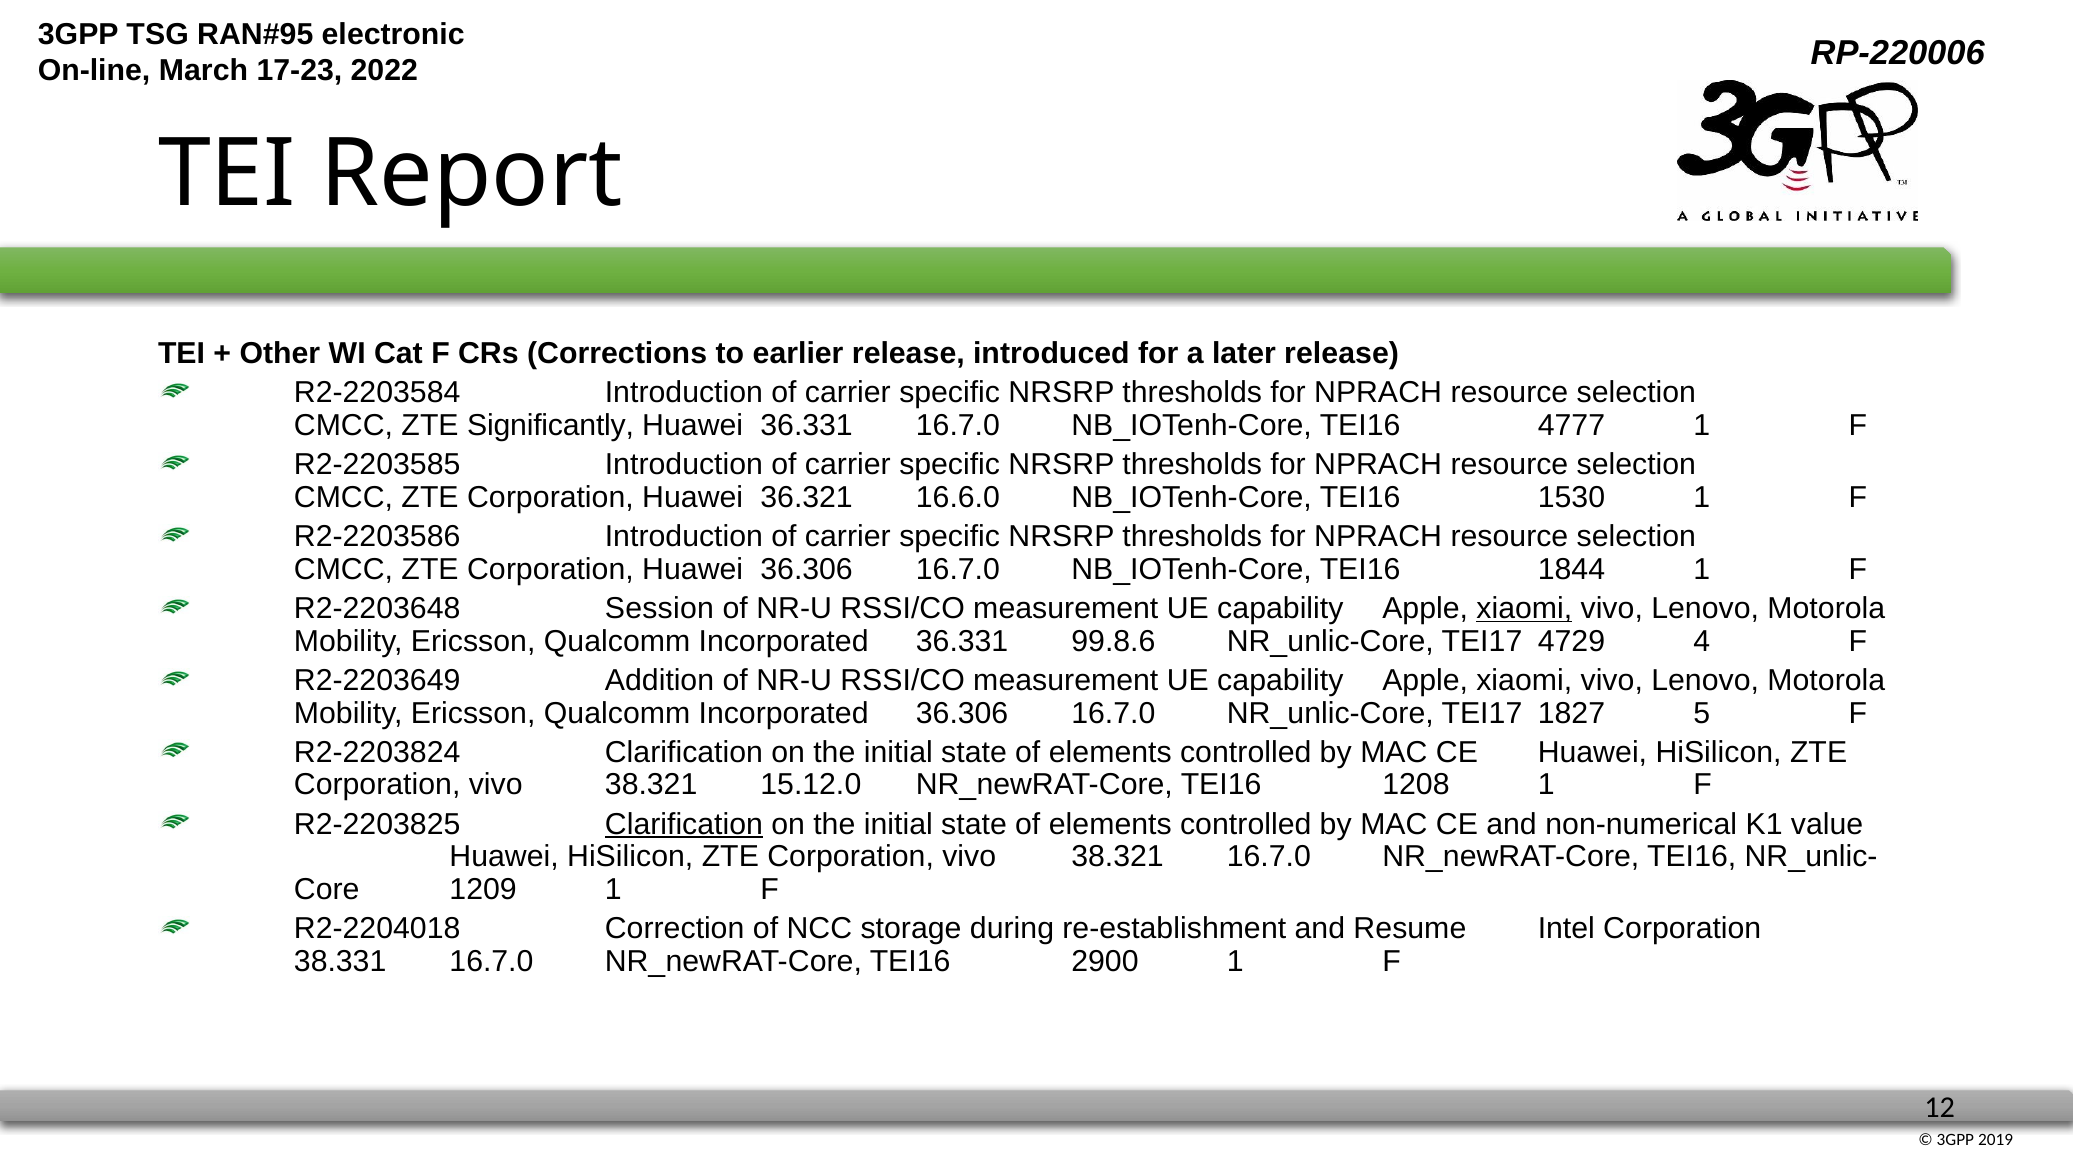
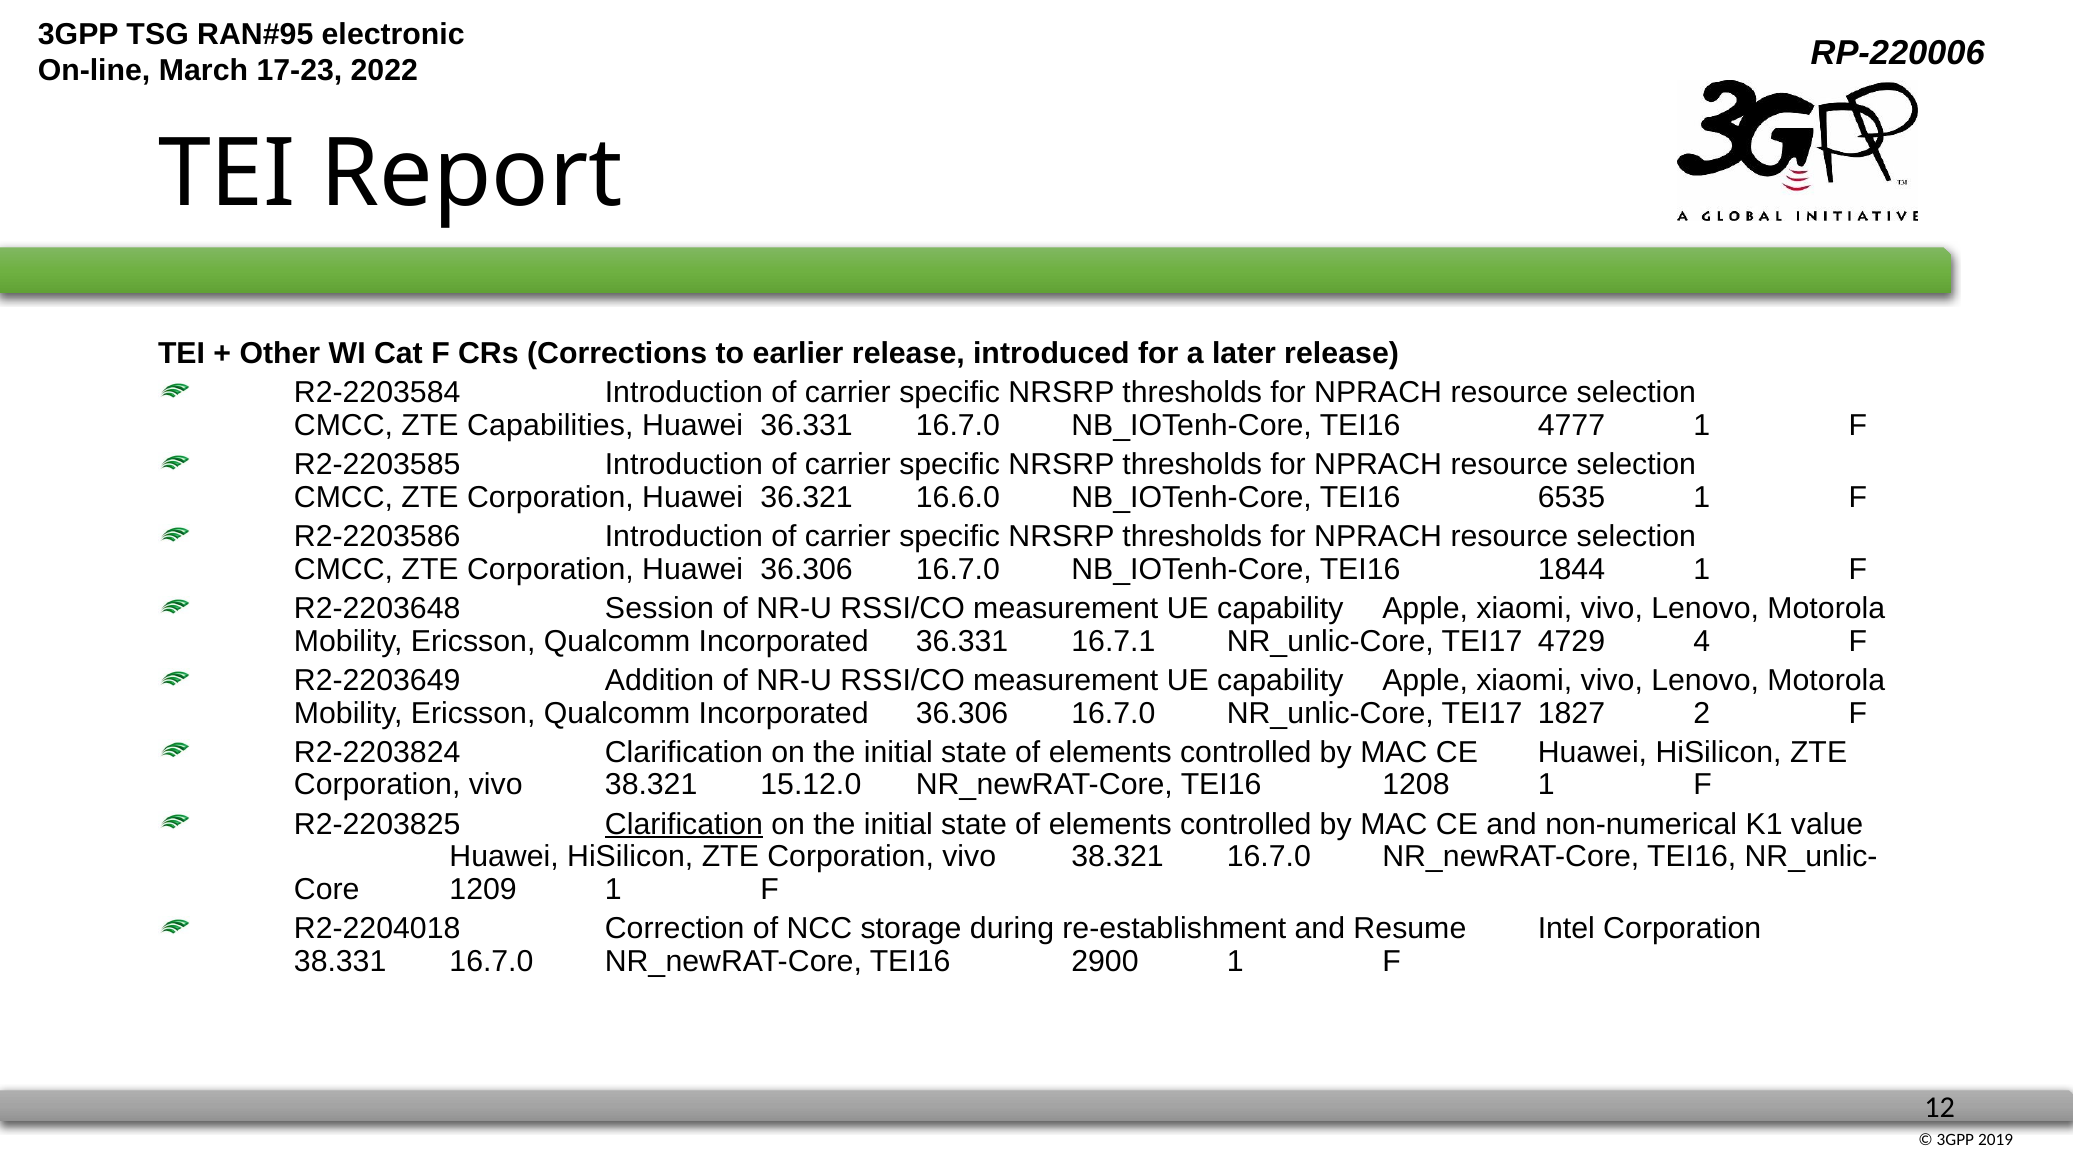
Significantly: Significantly -> Capabilities
1530: 1530 -> 6535
xiaomi at (1524, 609) underline: present -> none
99.8.6: 99.8.6 -> 16.7.1
5: 5 -> 2
